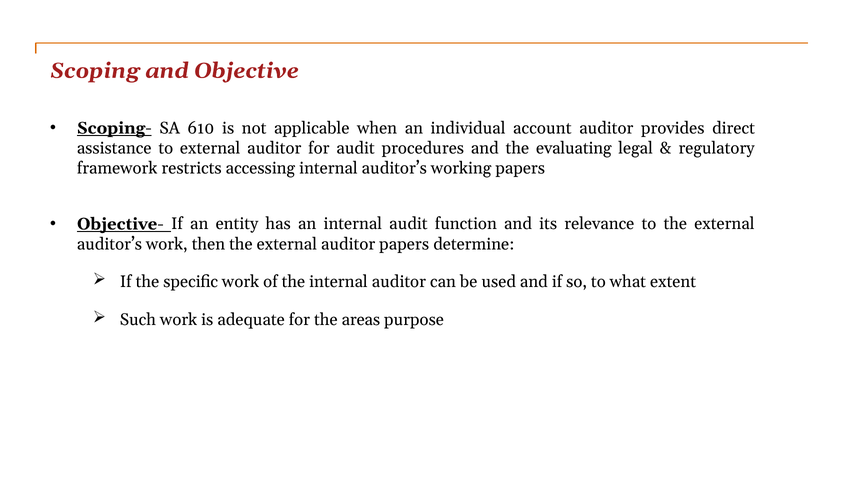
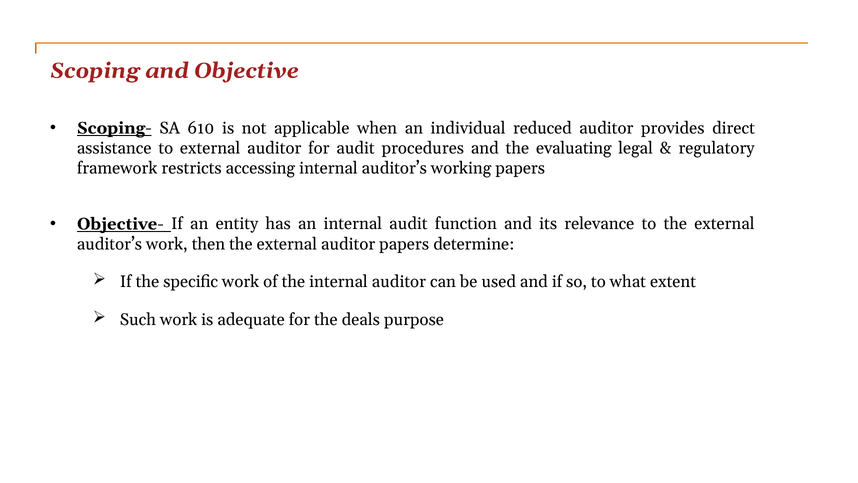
account: account -> reduced
areas: areas -> deals
